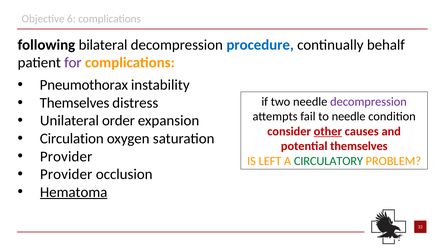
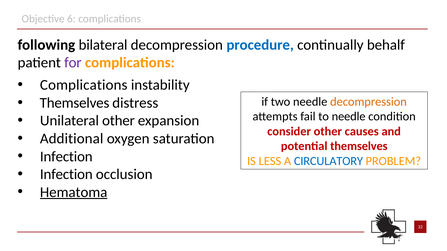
Pneumothorax at (84, 85): Pneumothorax -> Complications
decompression at (368, 102) colour: purple -> orange
Unilateral order: order -> other
other at (328, 132) underline: present -> none
Circulation: Circulation -> Additional
Provider at (66, 157): Provider -> Infection
LEFT: LEFT -> LESS
CIRCULATORY colour: green -> blue
Provider at (66, 175): Provider -> Infection
